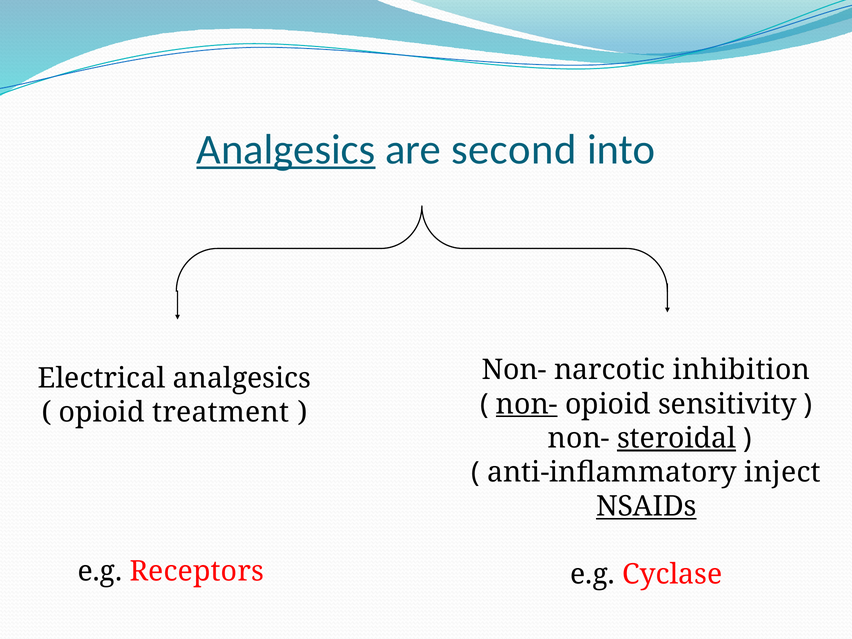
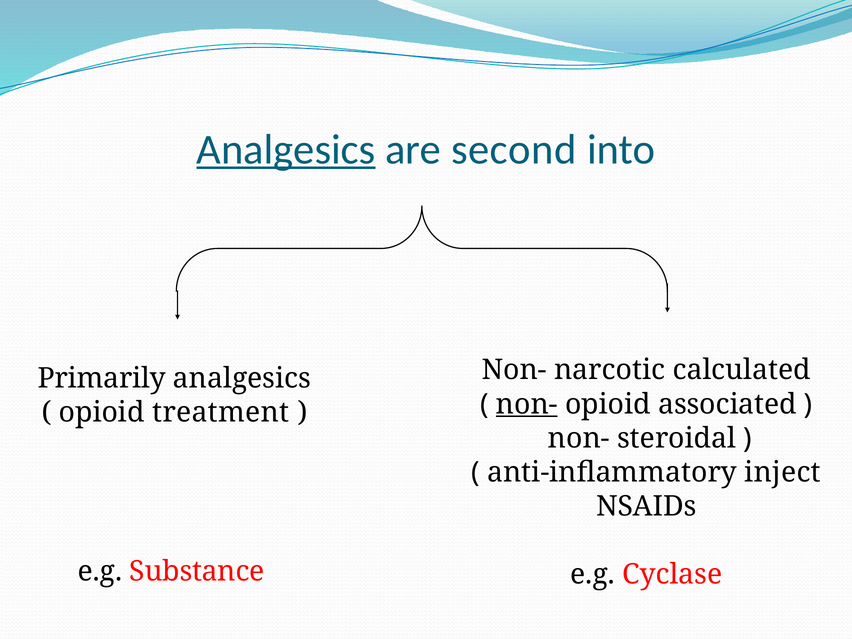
inhibition: inhibition -> calculated
Electrical: Electrical -> Primarily
sensitivity: sensitivity -> associated
steroidal underline: present -> none
NSAIDs underline: present -> none
Receptors: Receptors -> Substance
